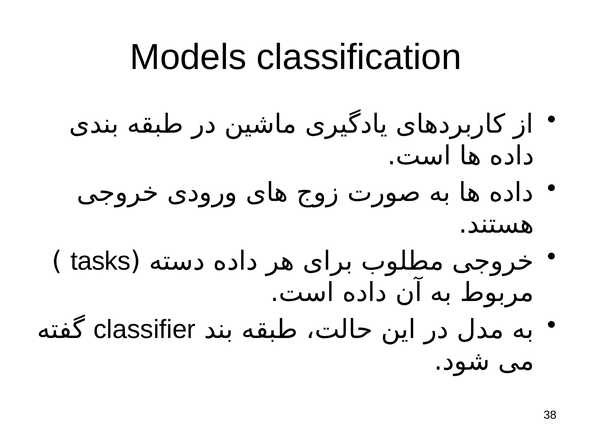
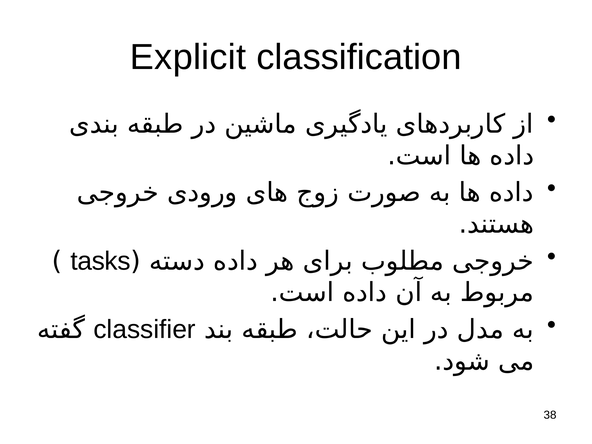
Models: Models -> Explicit
